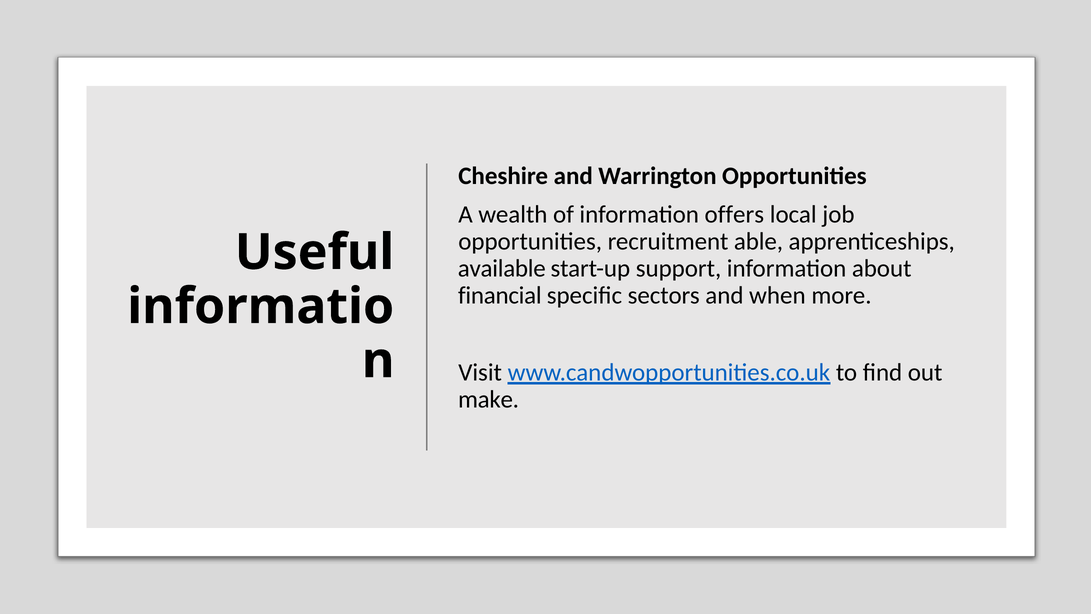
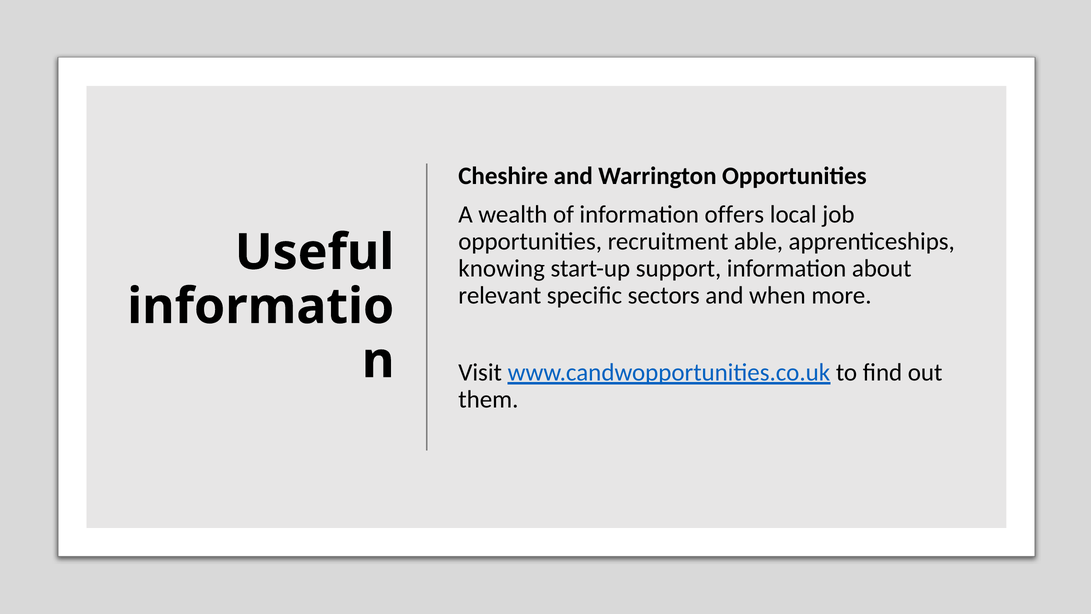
available: available -> knowing
financial: financial -> relevant
make: make -> them
